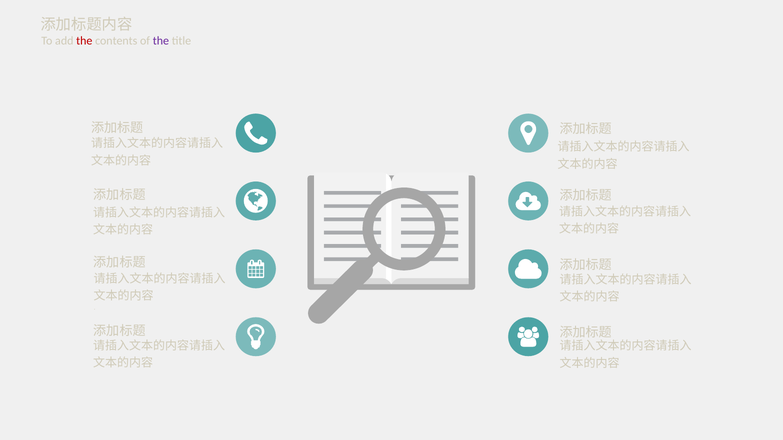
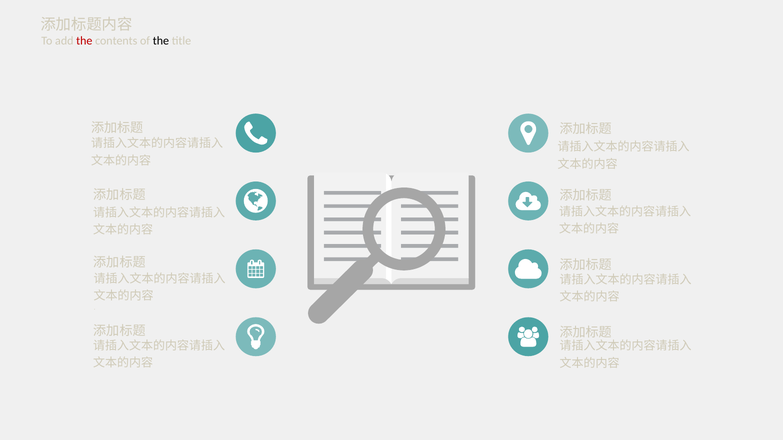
the at (161, 41) colour: purple -> black
